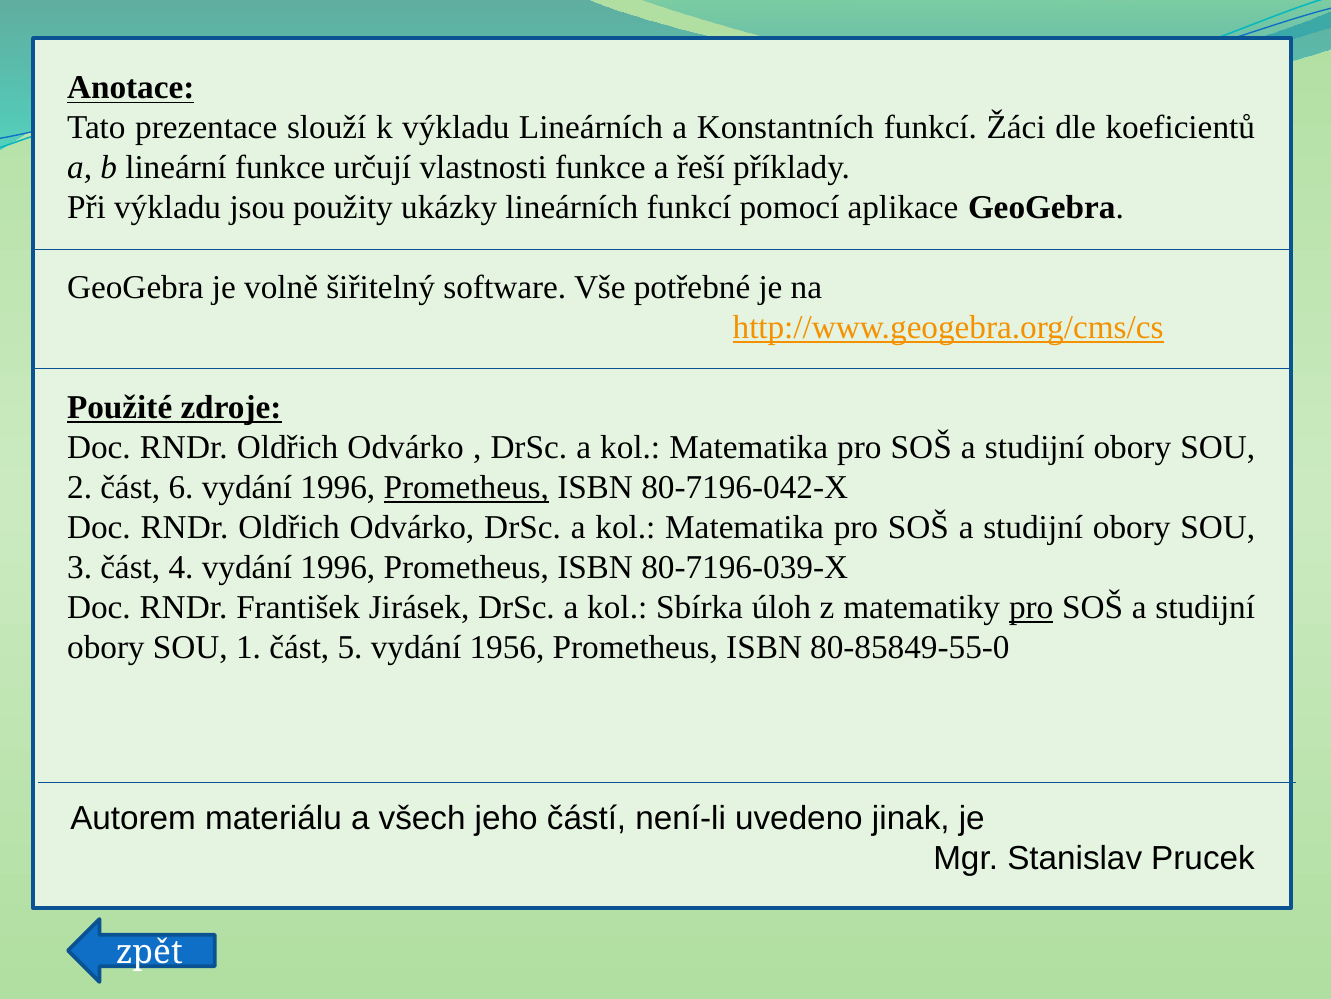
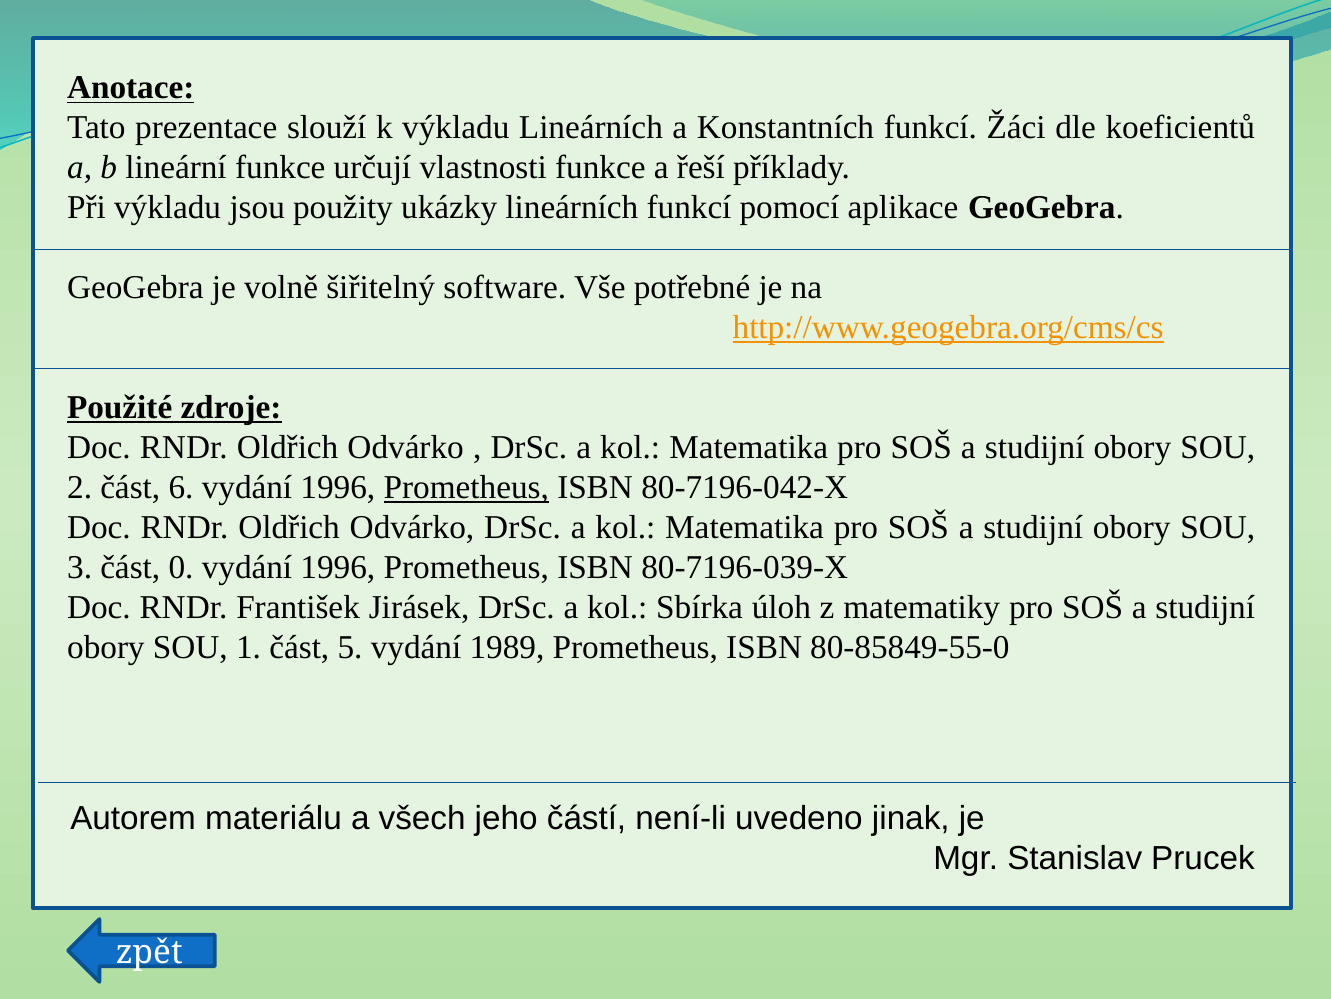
4: 4 -> 0
pro at (1031, 607) underline: present -> none
1956: 1956 -> 1989
